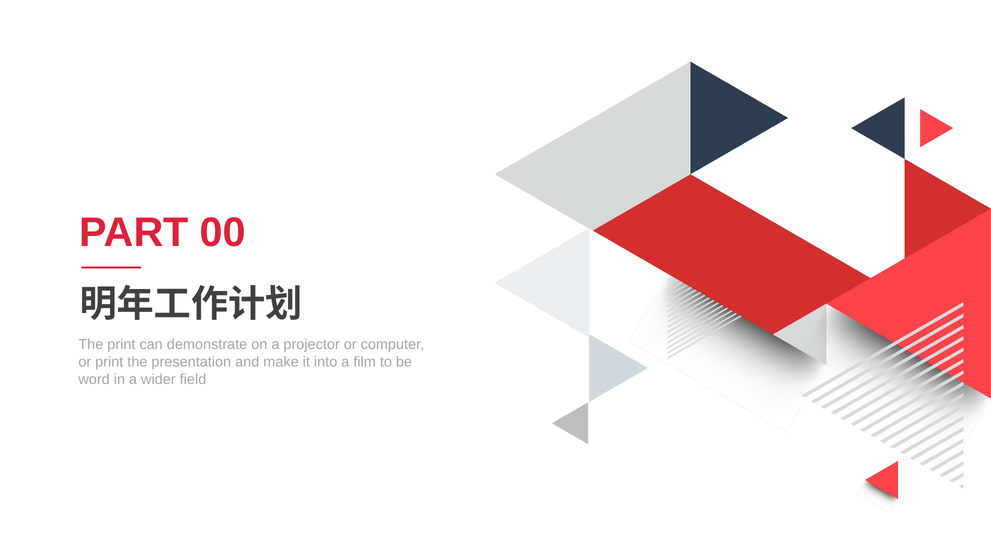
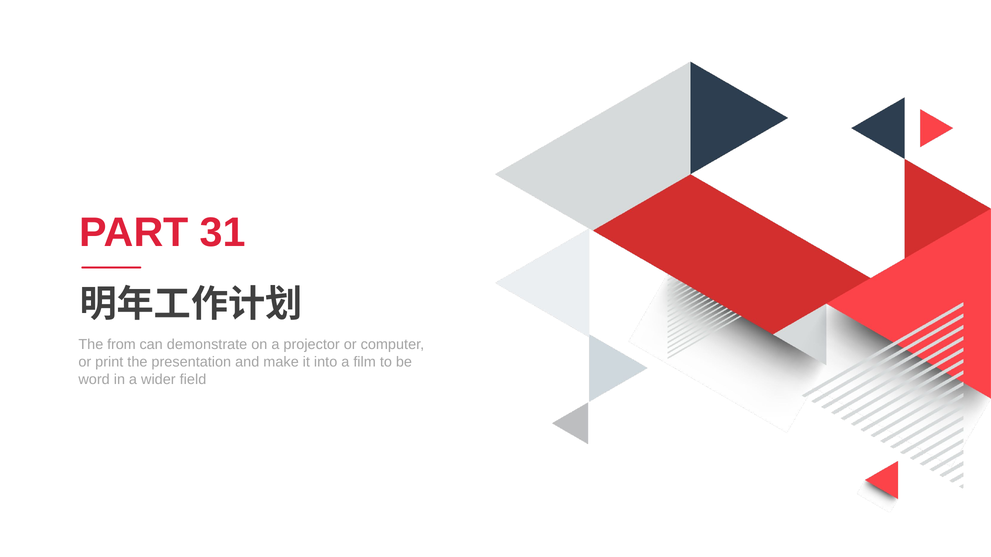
00: 00 -> 31
The print: print -> from
